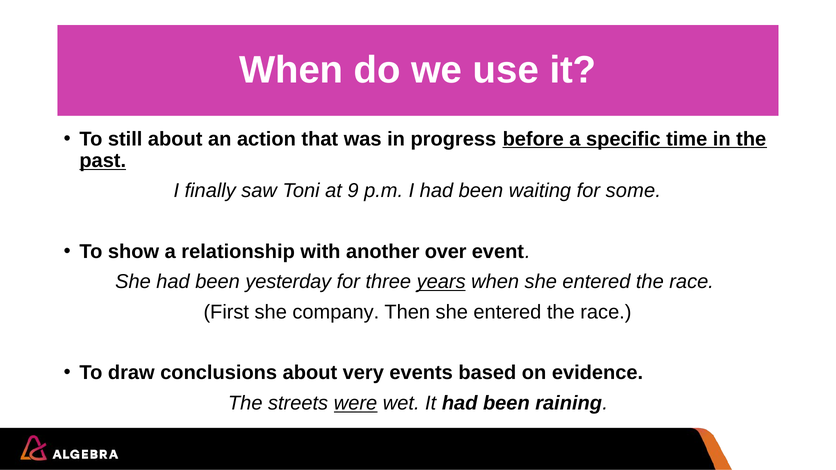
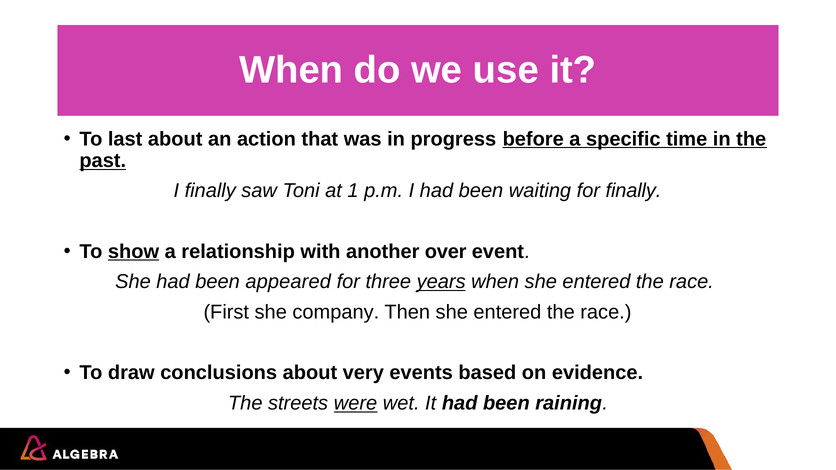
still: still -> last
9: 9 -> 1
for some: some -> finally
show underline: none -> present
yesterday: yesterday -> appeared
